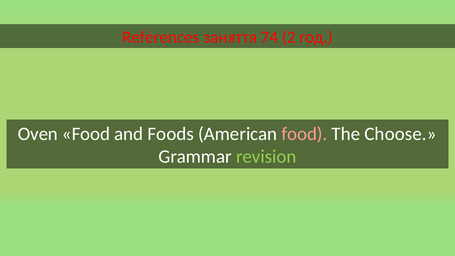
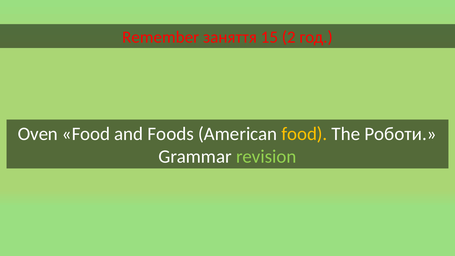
References: References -> Remember
74: 74 -> 15
food at (304, 134) colour: pink -> yellow
Choose: Choose -> Роботи
